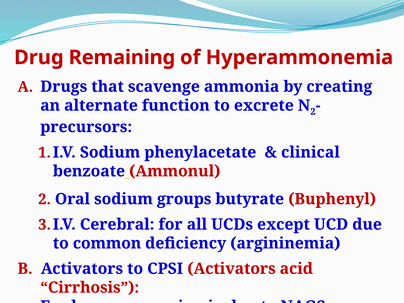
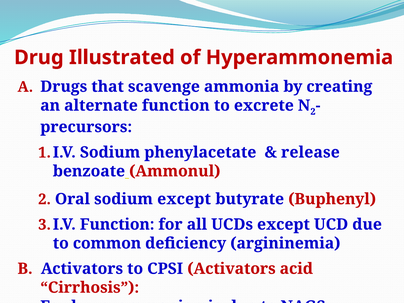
Remaining: Remaining -> Illustrated
clinical: clinical -> release
sodium groups: groups -> except
Cerebral at (117, 224): Cerebral -> Function
